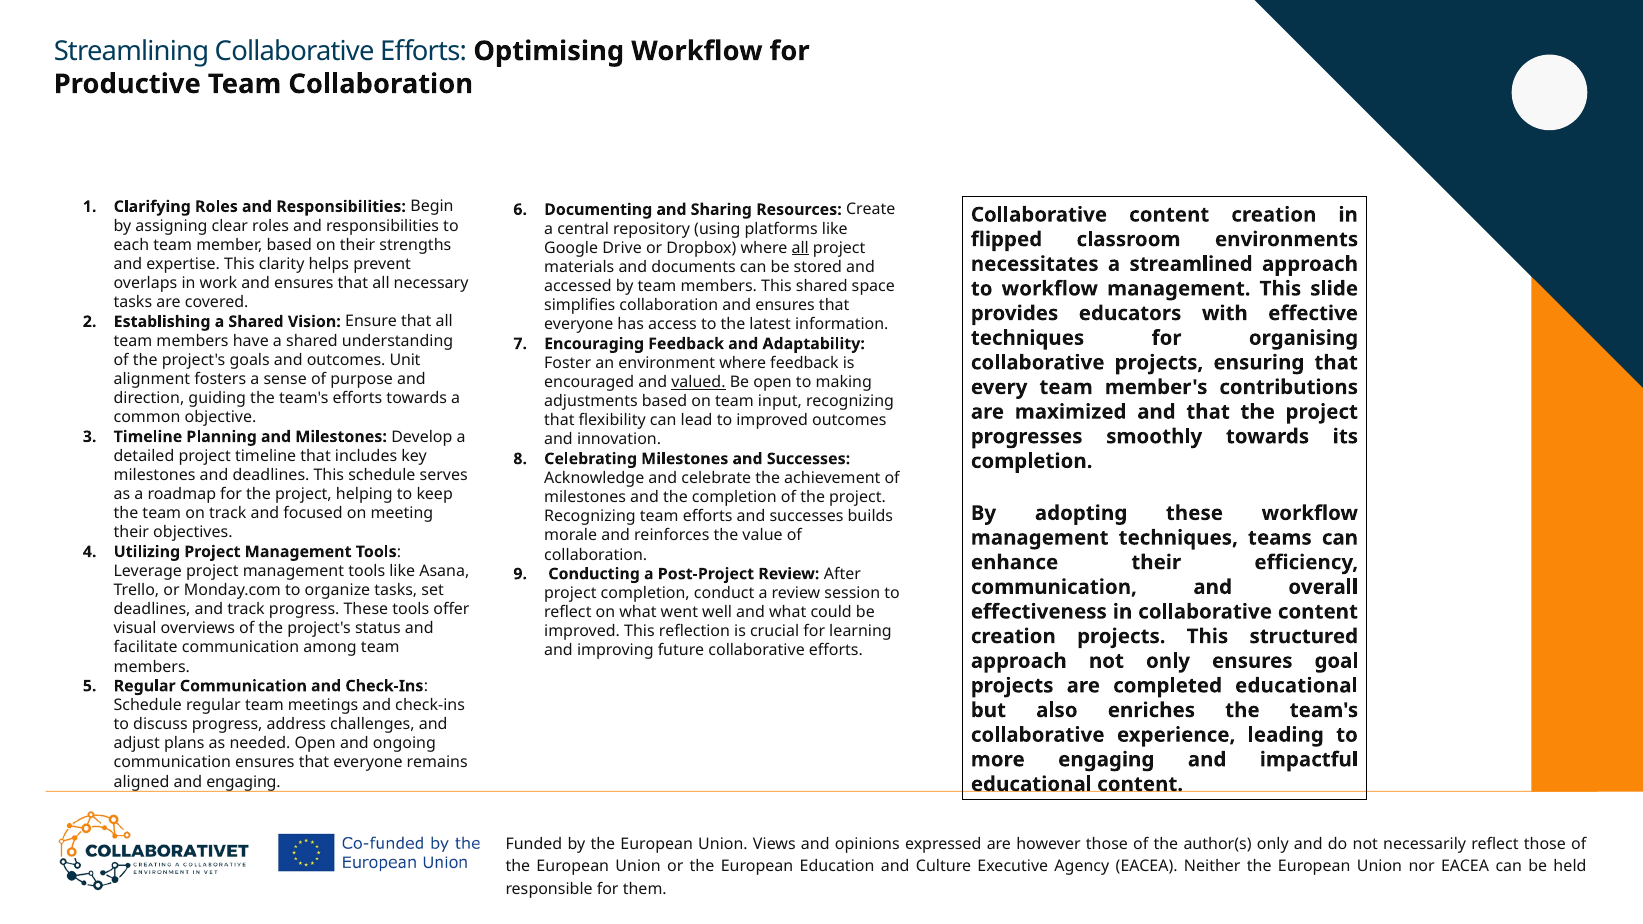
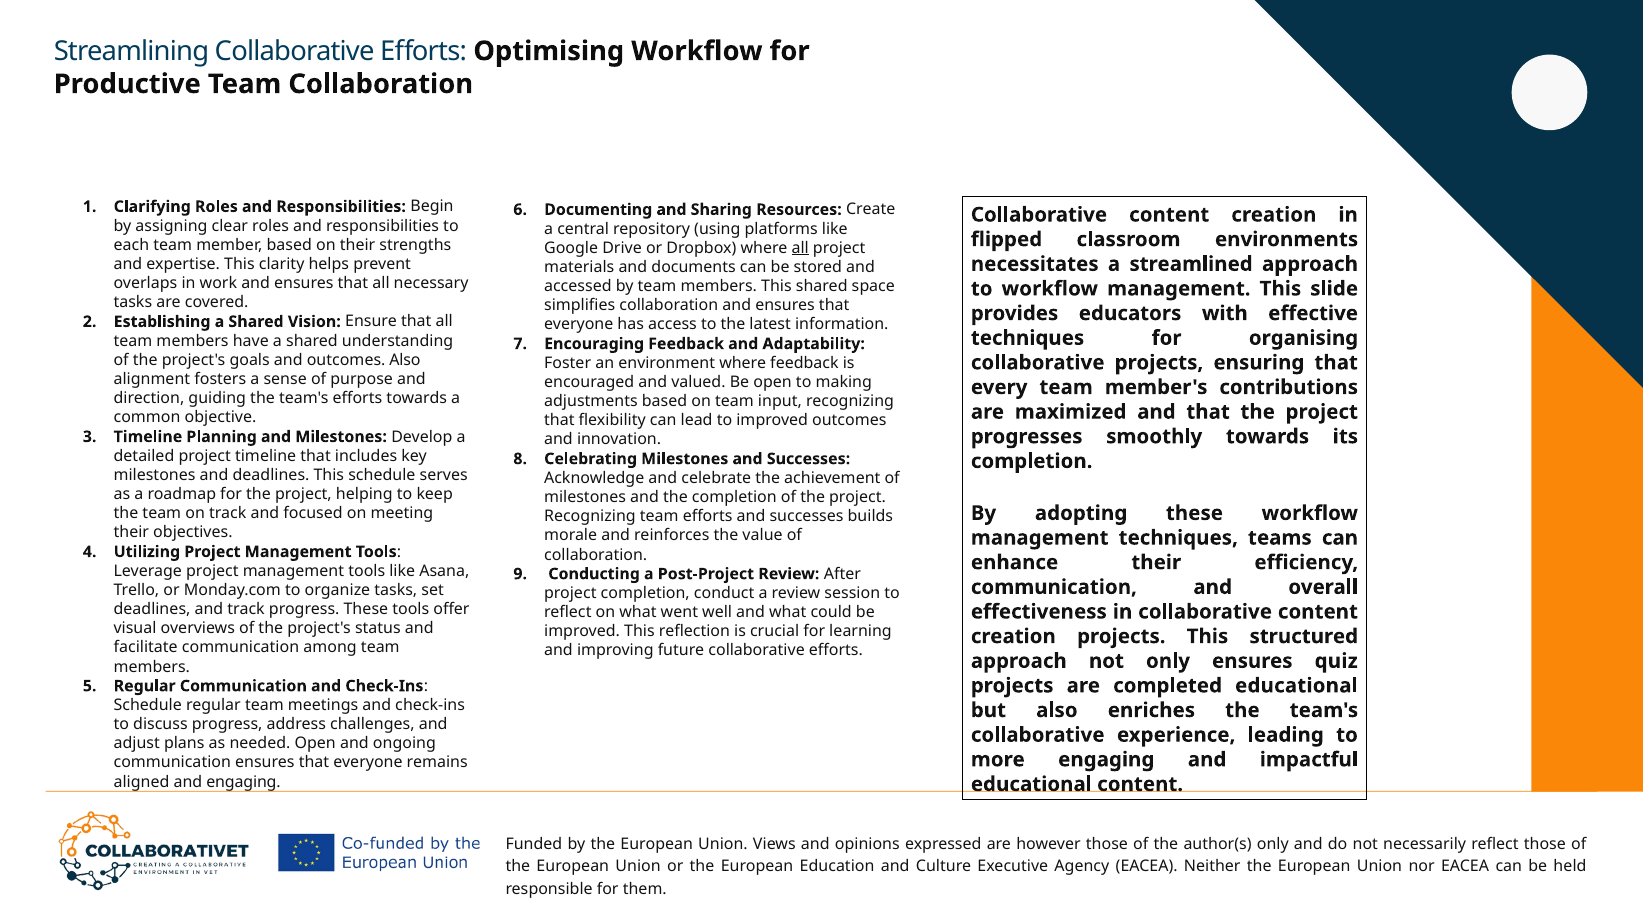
outcomes Unit: Unit -> Also
valued underline: present -> none
goal: goal -> quiz
